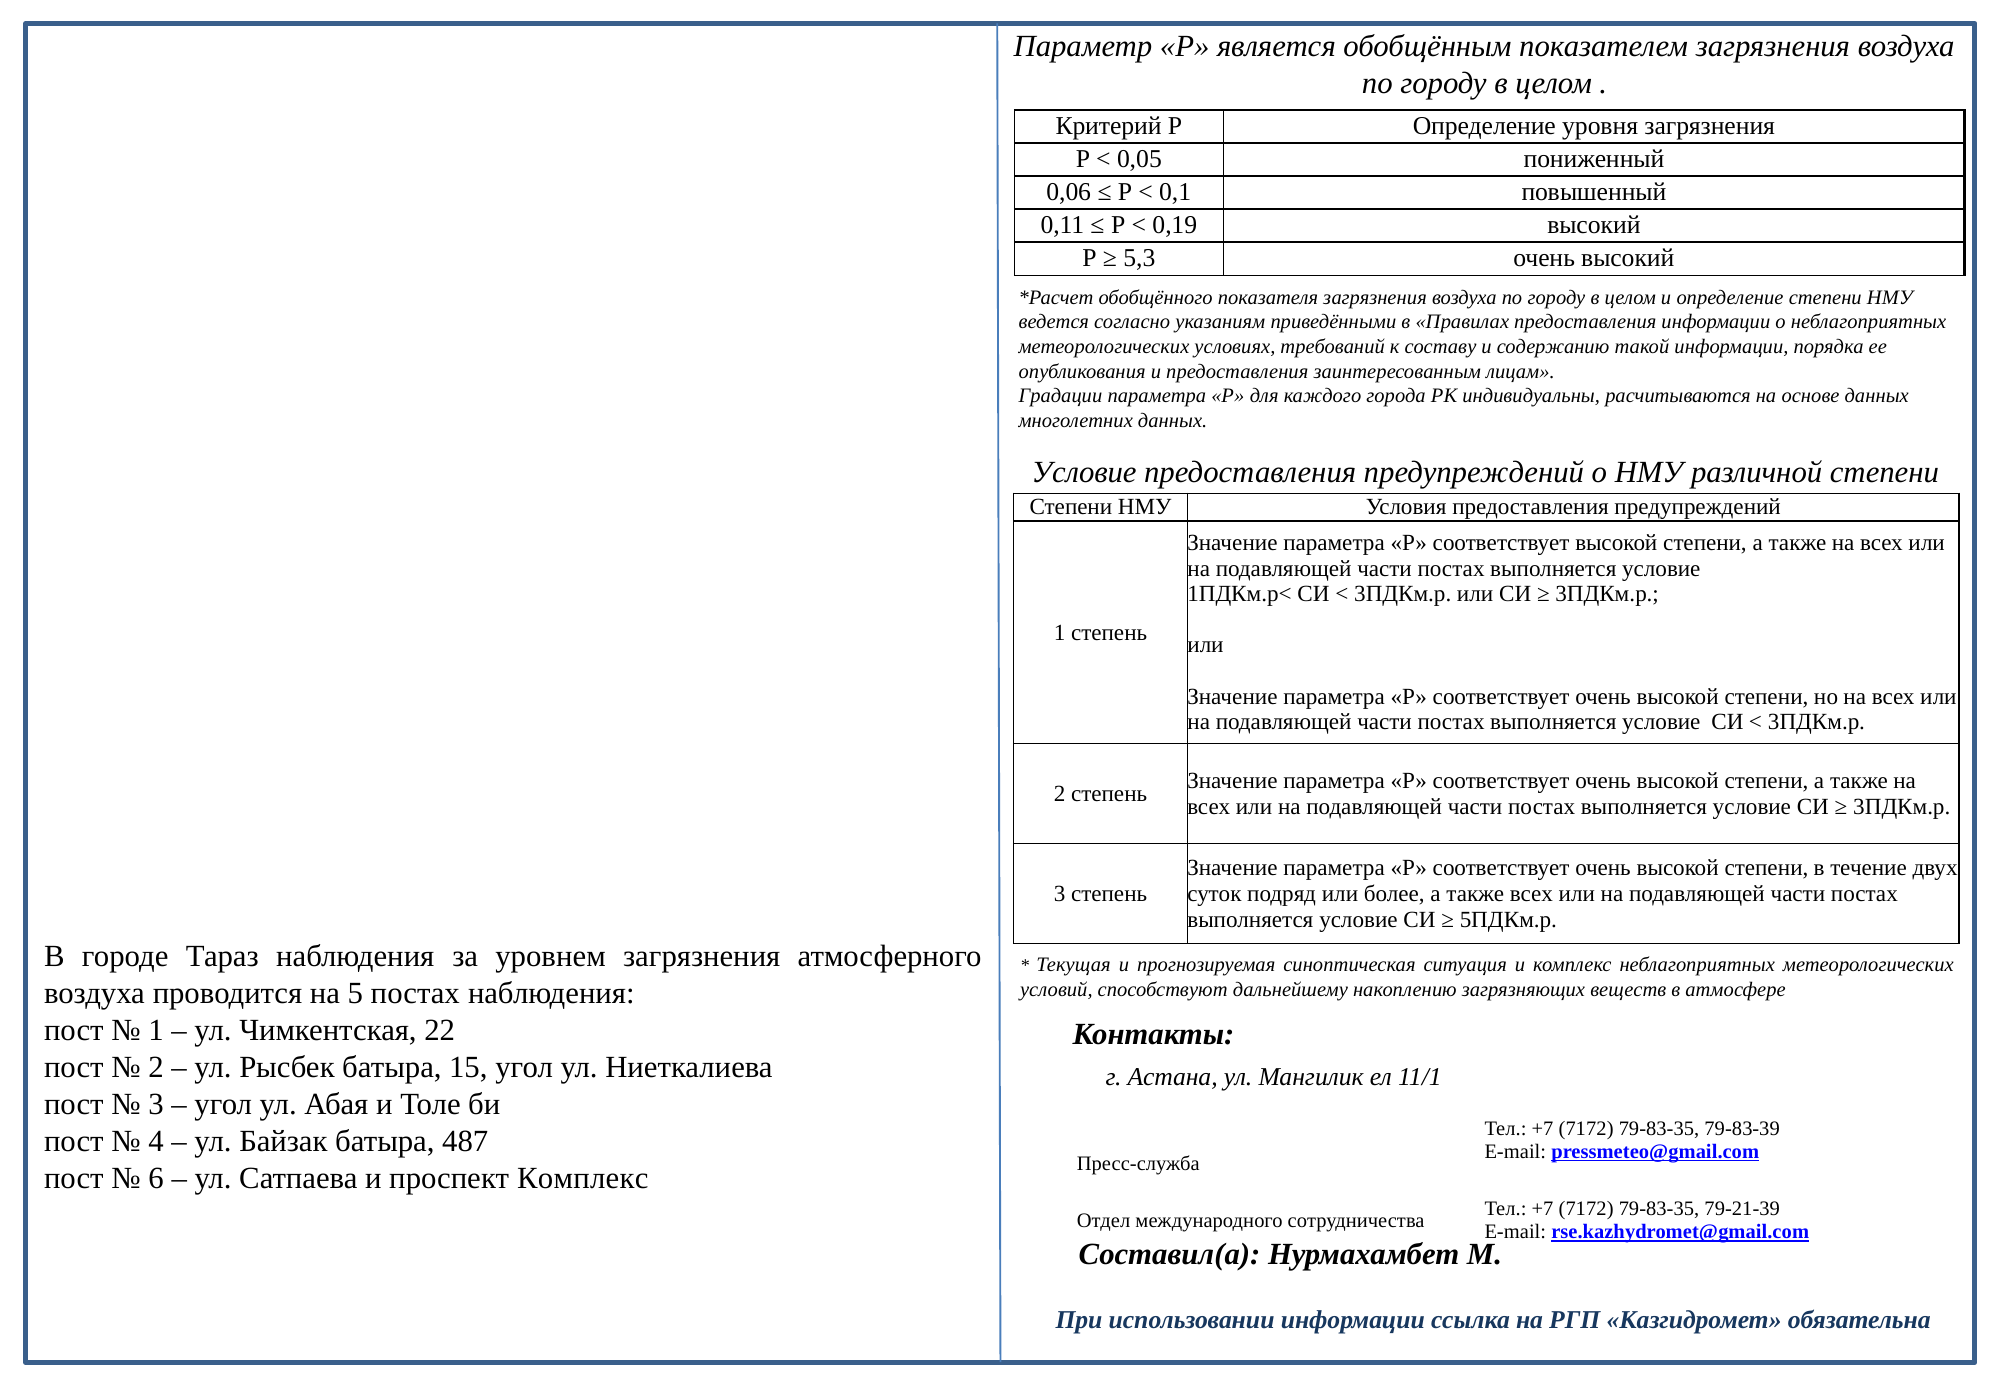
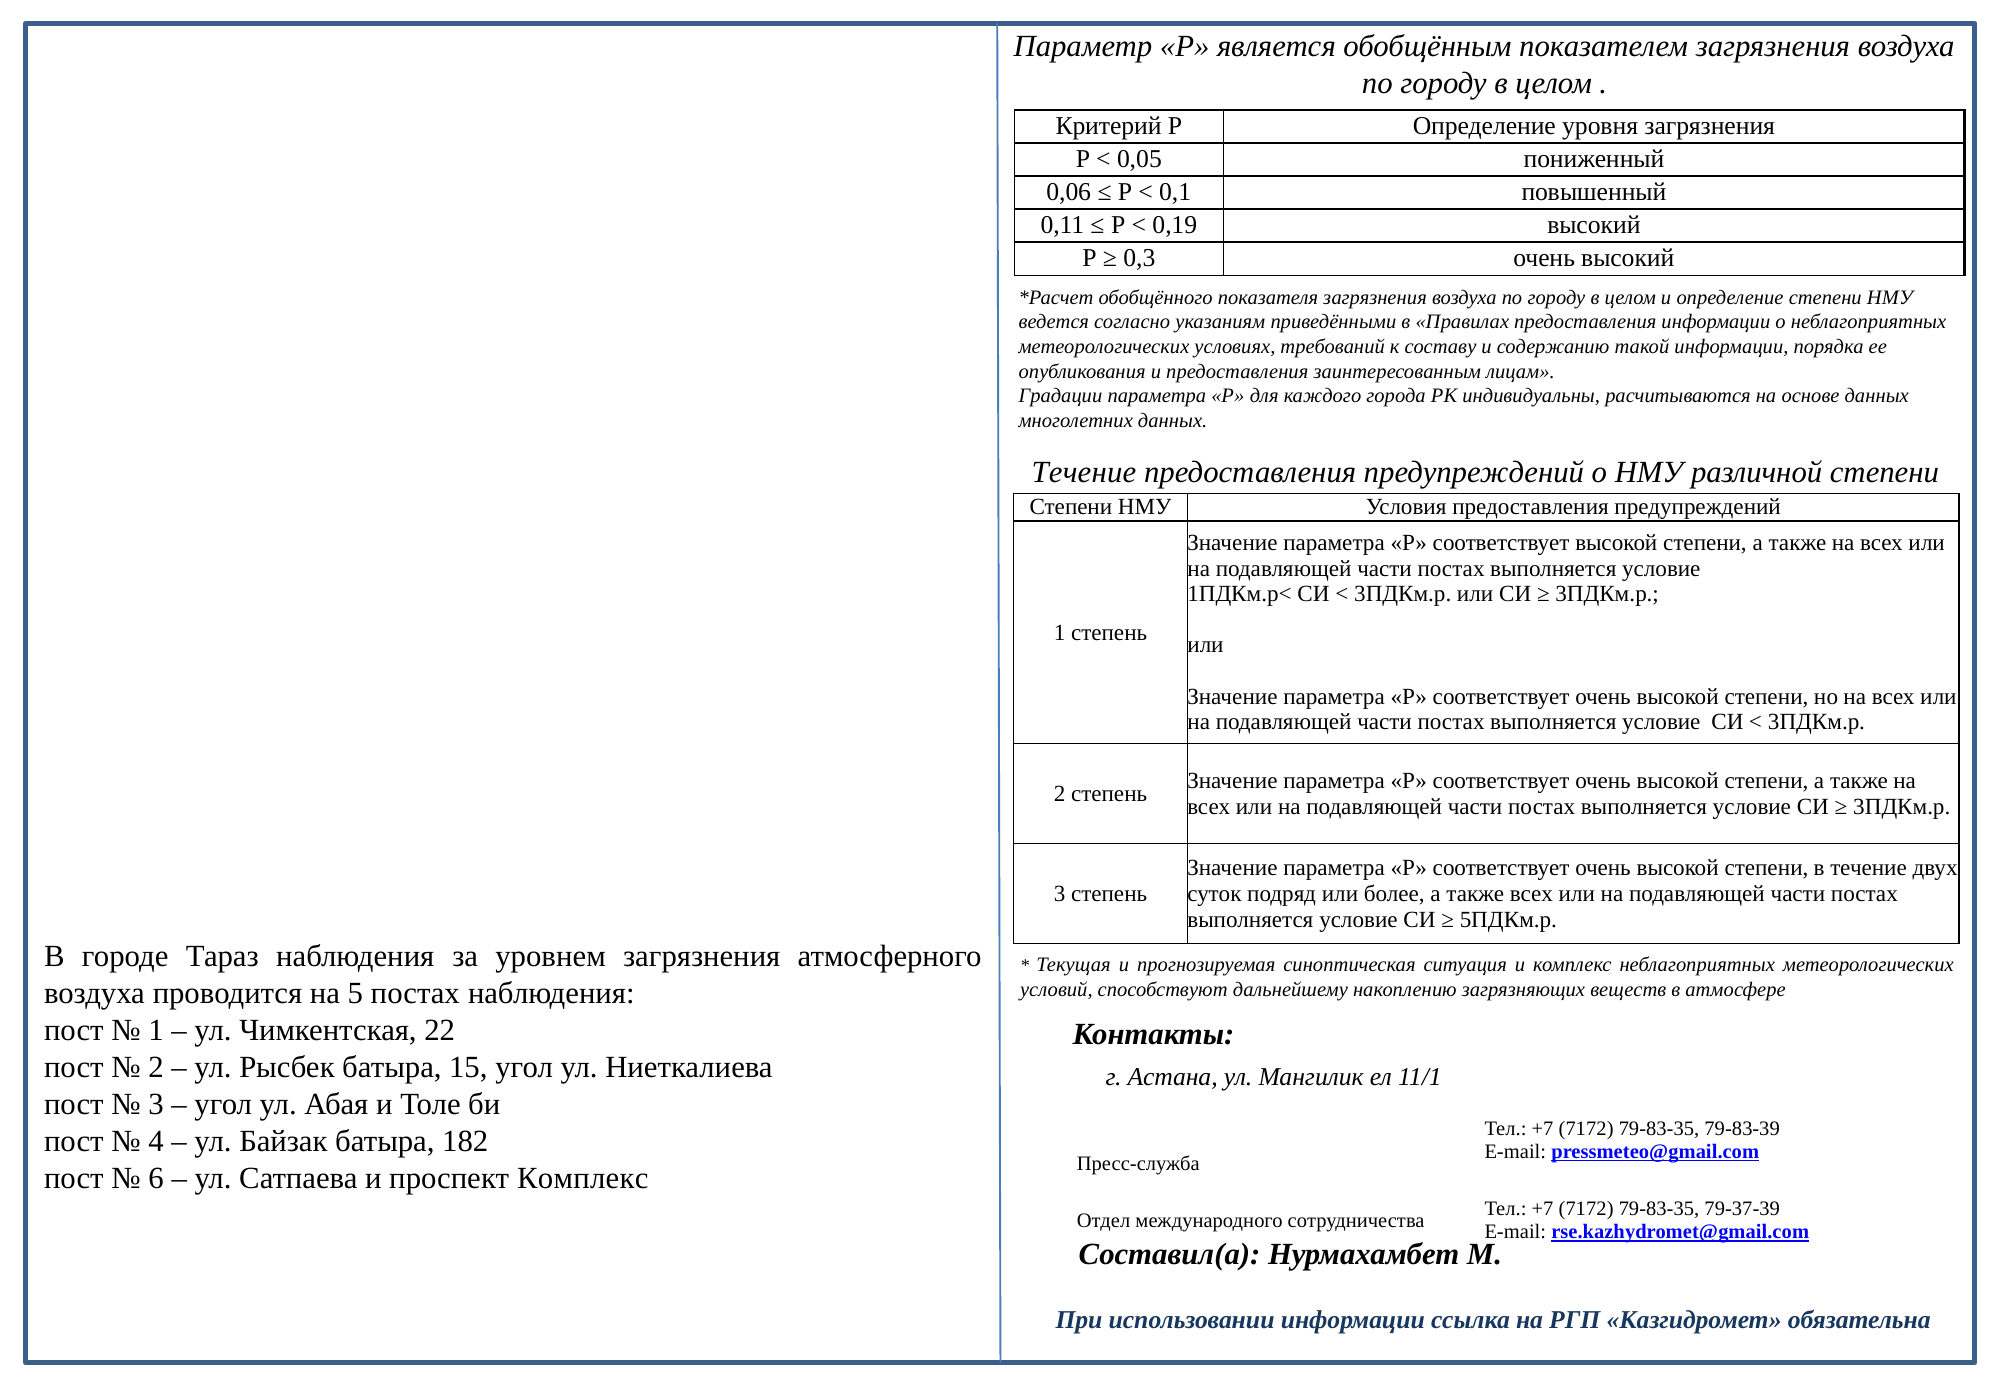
5,3: 5,3 -> 0,3
Условие at (1084, 472): Условие -> Течение
487: 487 -> 182
79-21-39: 79-21-39 -> 79-37-39
